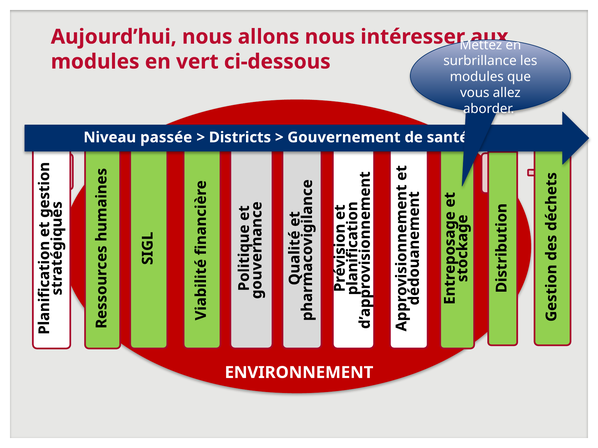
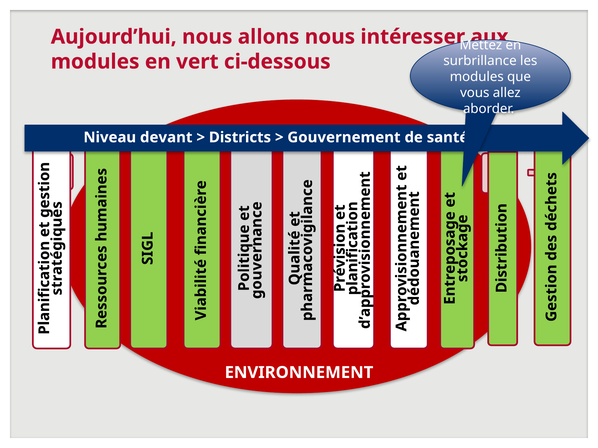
passée: passée -> devant
